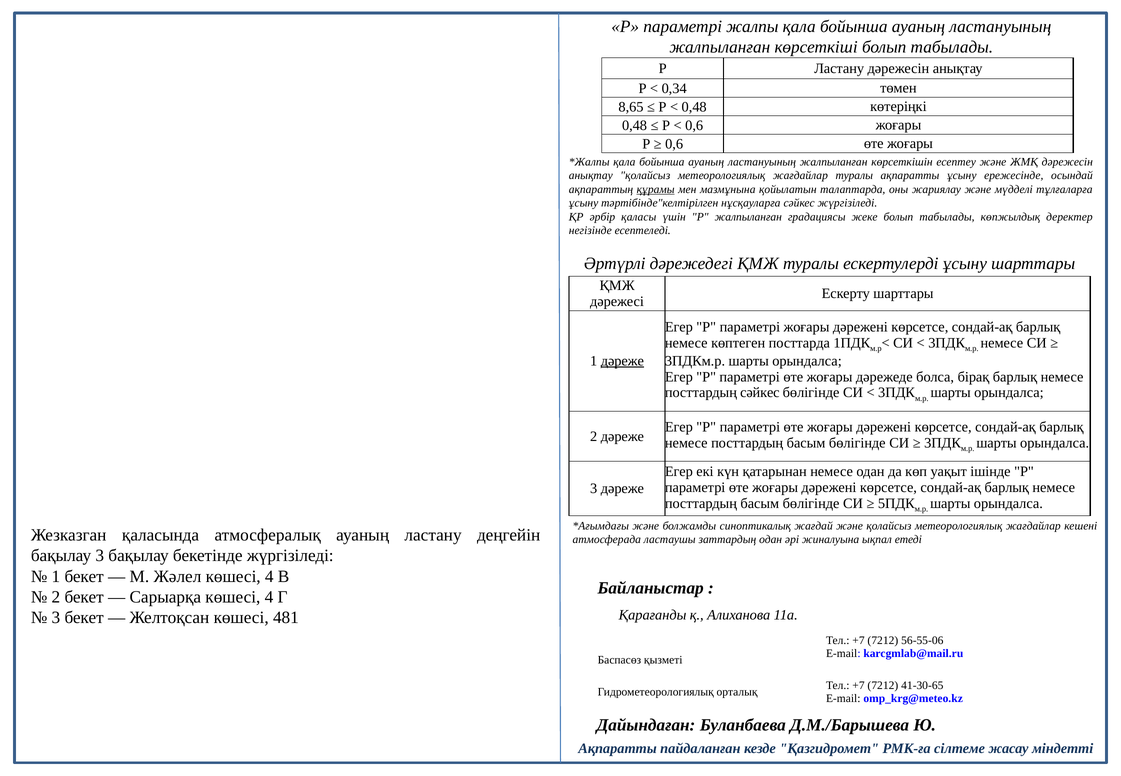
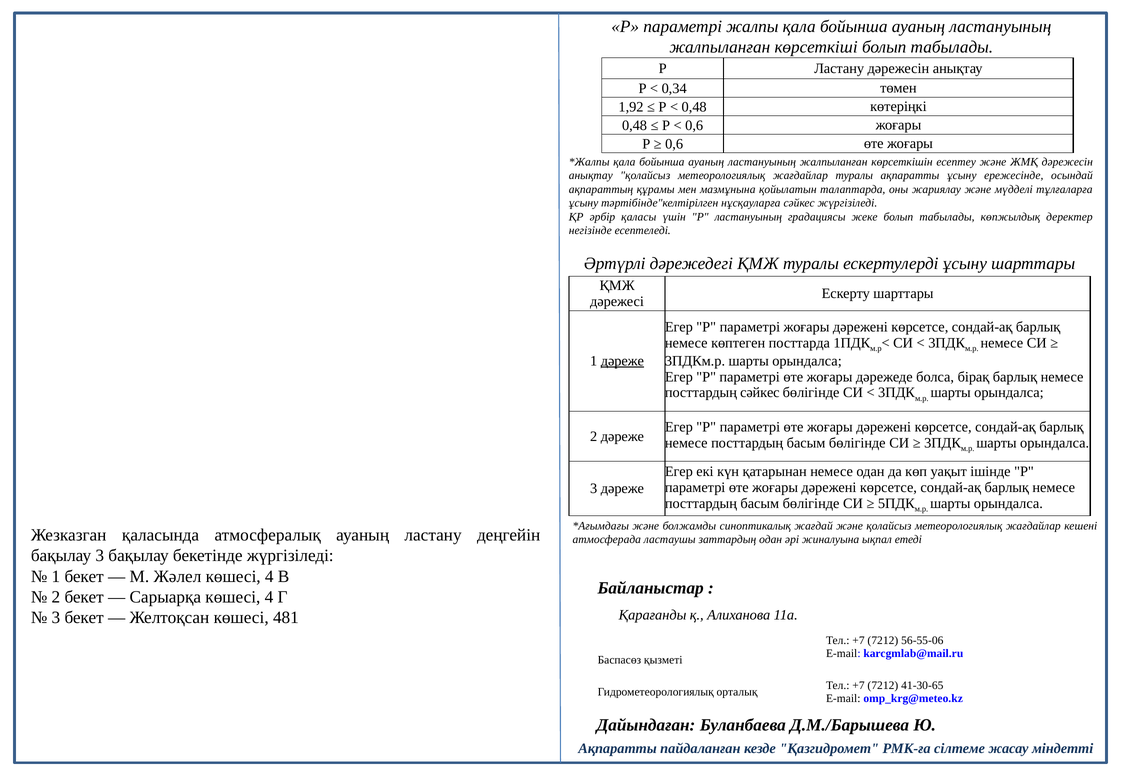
8,65: 8,65 -> 1,92
құрамы underline: present -> none
Р жалпыланған: жалпыланған -> ластануының
